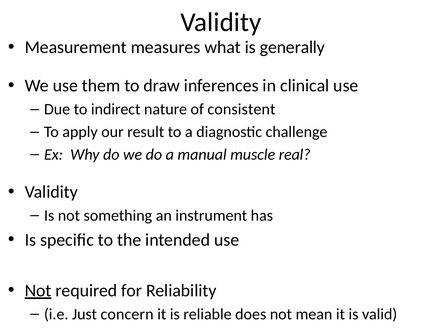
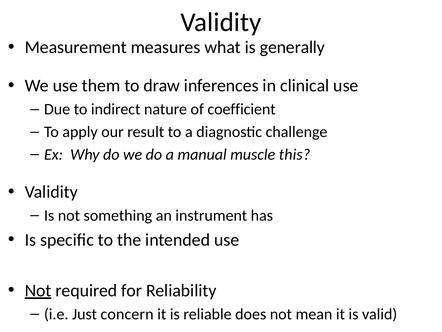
consistent: consistent -> coefficient
real: real -> this
